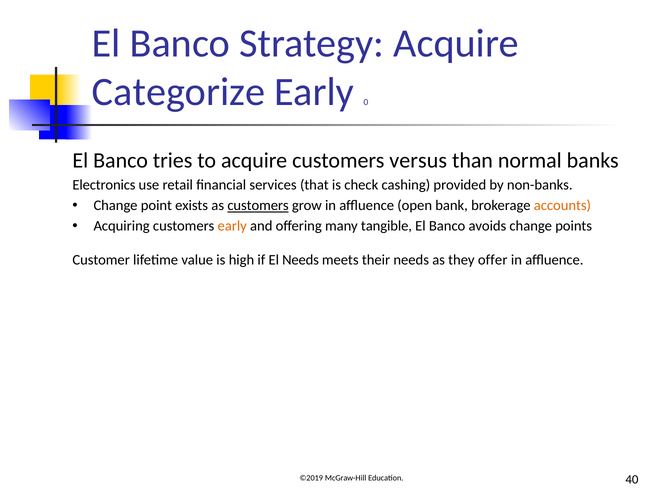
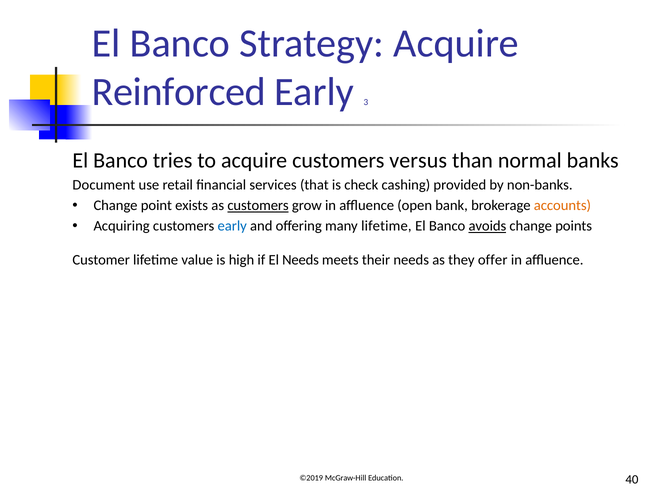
Categorize: Categorize -> Reinforced
0: 0 -> 3
Electronics: Electronics -> Document
early at (232, 226) colour: orange -> blue
many tangible: tangible -> lifetime
avoids underline: none -> present
